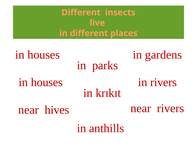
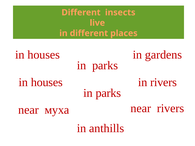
krɪkɪt at (108, 93): krɪkɪt -> parks
hives: hives -> муха
